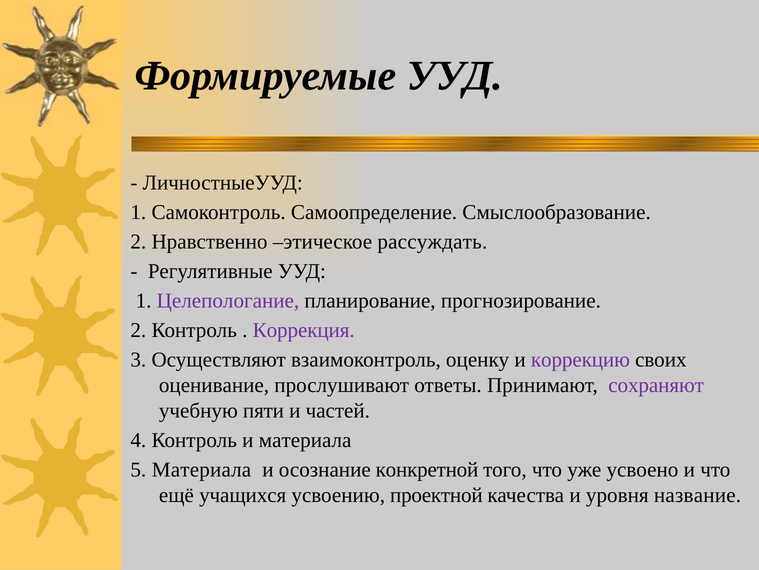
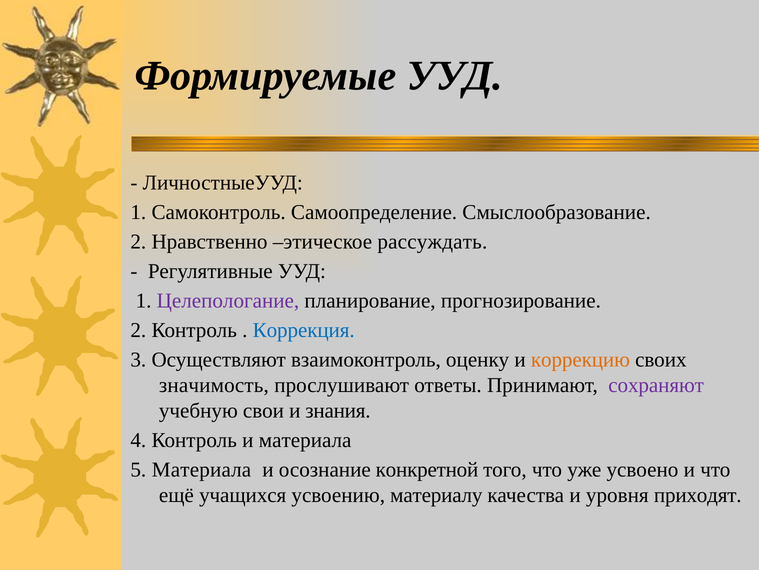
Коррекция colour: purple -> blue
коррекцию colour: purple -> orange
оценивание: оценивание -> значимость
пяти: пяти -> свои
частей: частей -> знания
проектной: проектной -> материалу
название: название -> приходят
